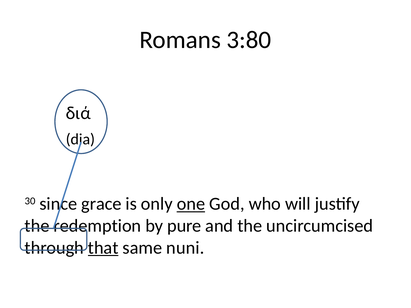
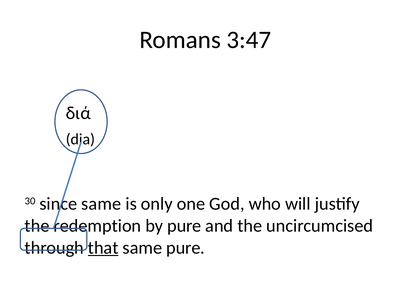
3:80: 3:80 -> 3:47
since grace: grace -> same
one underline: present -> none
same nuni: nuni -> pure
